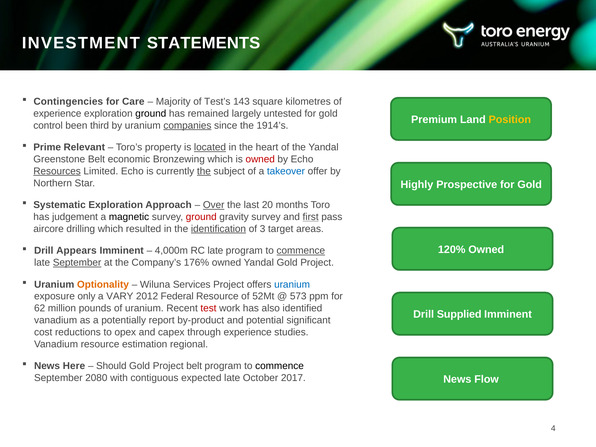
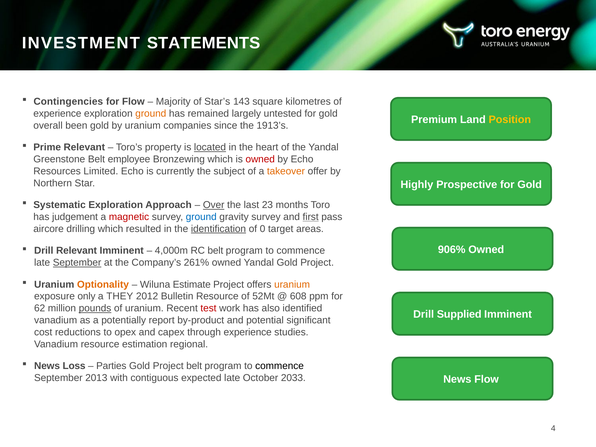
for Care: Care -> Flow
Test’s: Test’s -> Star’s
ground at (151, 114) colour: black -> orange
control: control -> overall
been third: third -> gold
companies underline: present -> none
1914’s: 1914’s -> 1913’s
economic: economic -> employee
Resources underline: present -> none
the at (204, 171) underline: present -> none
takeover colour: blue -> orange
20: 20 -> 23
magnetic colour: black -> red
ground at (201, 217) colour: red -> blue
3: 3 -> 0
120%: 120% -> 906%
Drill Appears: Appears -> Relevant
RC late: late -> belt
commence at (301, 251) underline: present -> none
176%: 176% -> 261%
Services: Services -> Estimate
uranium at (292, 284) colour: blue -> orange
VARY: VARY -> THEY
Federal: Federal -> Bulletin
573: 573 -> 608
pounds underline: none -> present
Here: Here -> Loss
Should: Should -> Parties
2080: 2080 -> 2013
2017: 2017 -> 2033
